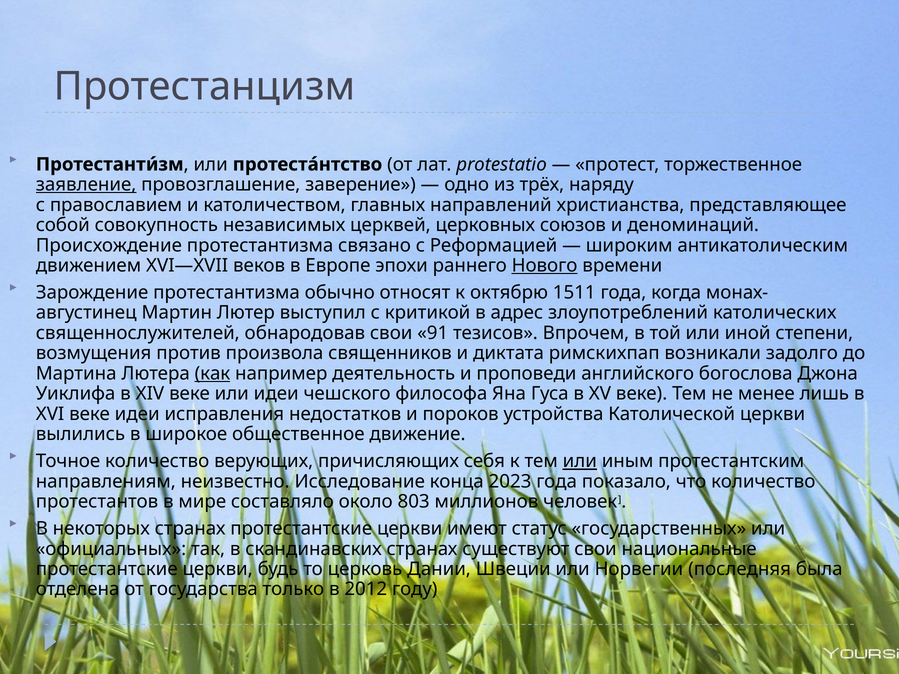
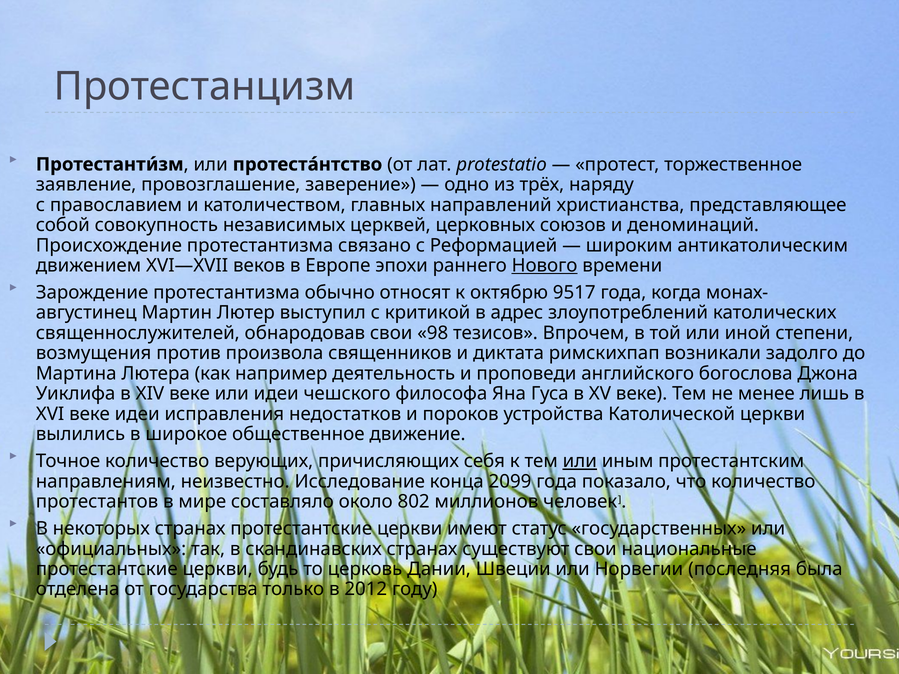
заявление underline: present -> none
1511: 1511 -> 9517
91: 91 -> 98
как underline: present -> none
2023: 2023 -> 2099
803: 803 -> 802
